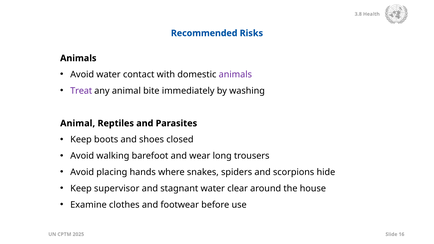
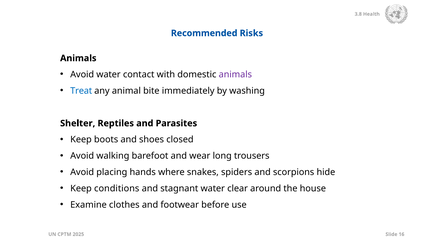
Treat colour: purple -> blue
Animal at (78, 123): Animal -> Shelter
supervisor: supervisor -> conditions
